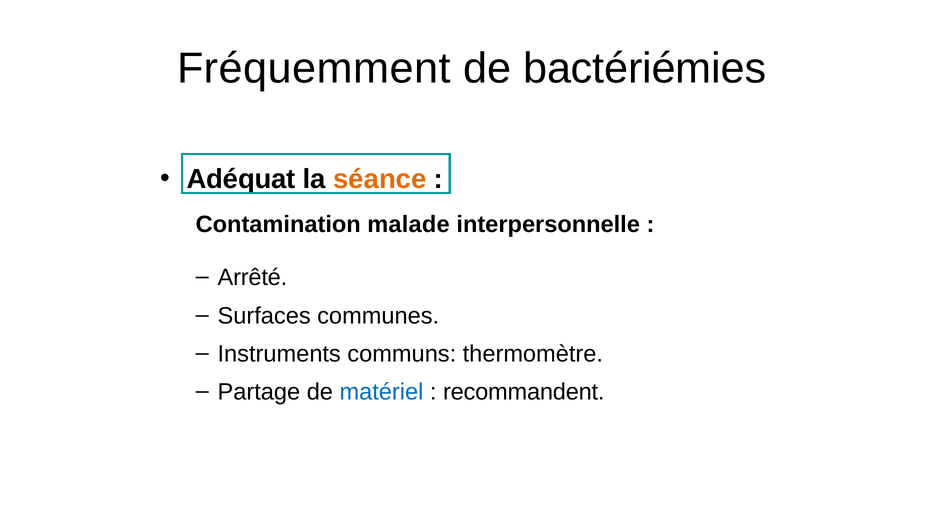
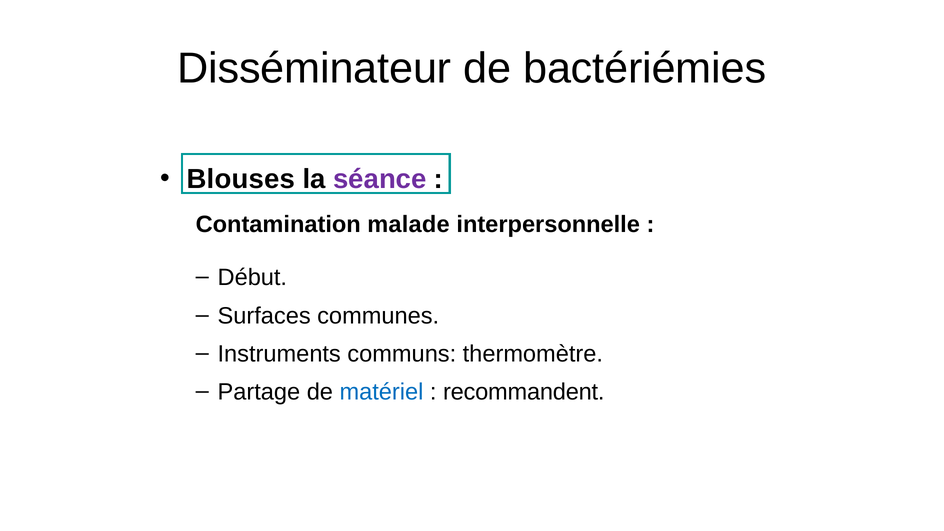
Fréquemment: Fréquemment -> Disséminateur
Adéquat: Adéquat -> Blouses
séance colour: orange -> purple
Arrêté: Arrêté -> Début
